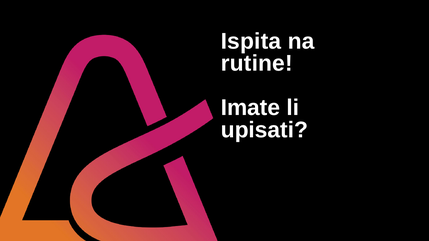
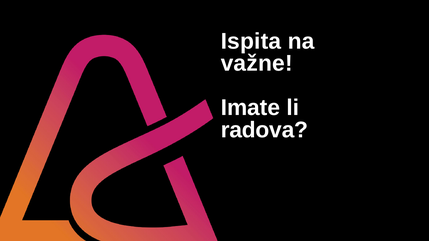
rutine: rutine -> važne
upisati: upisati -> radova
